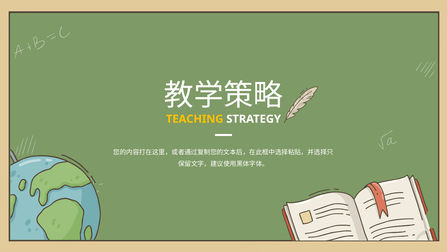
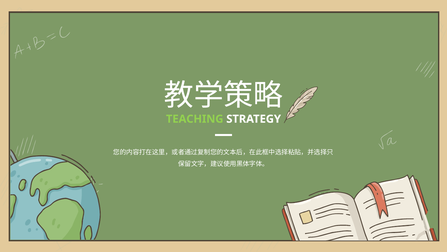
TEACHING colour: yellow -> light green
